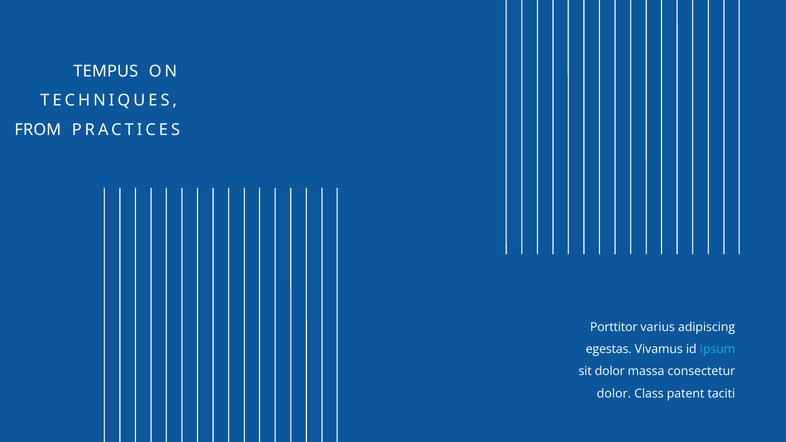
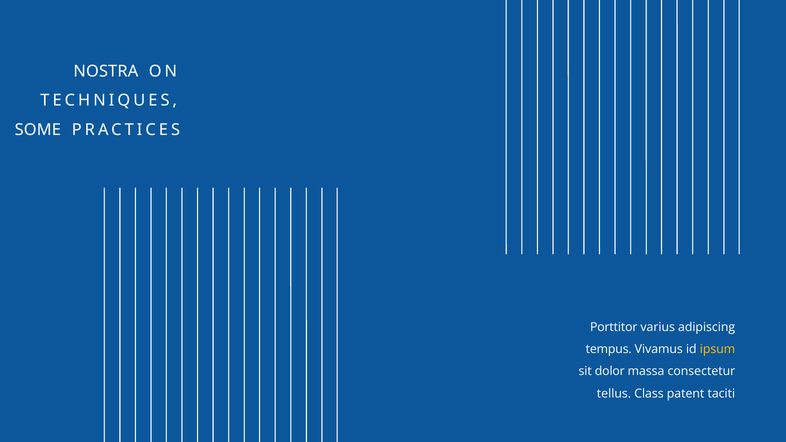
TEMPUS: TEMPUS -> NOSTRA
FROM: FROM -> SOME
egestas: egestas -> tempus
ipsum colour: light blue -> yellow
dolor at (614, 394): dolor -> tellus
